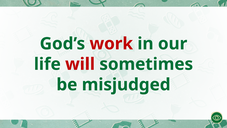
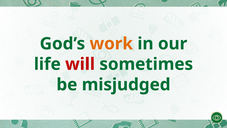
work colour: red -> orange
